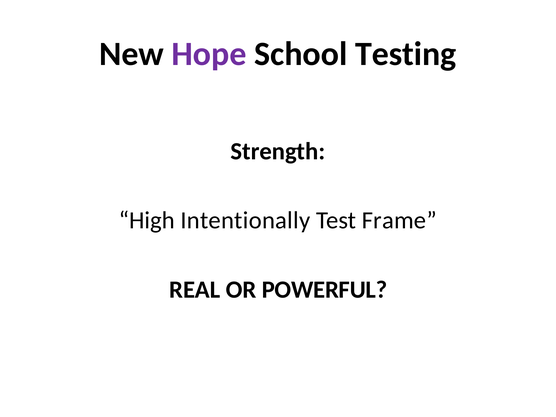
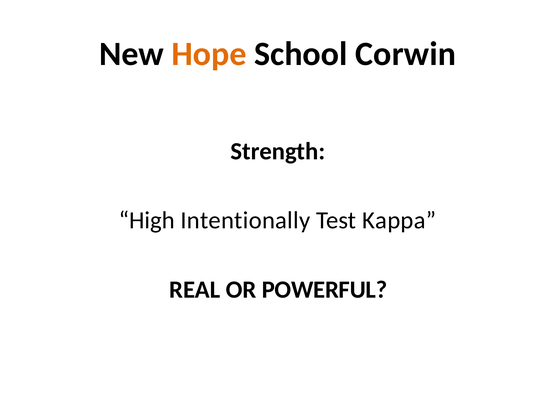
Hope colour: purple -> orange
Testing: Testing -> Corwin
Frame: Frame -> Kappa
